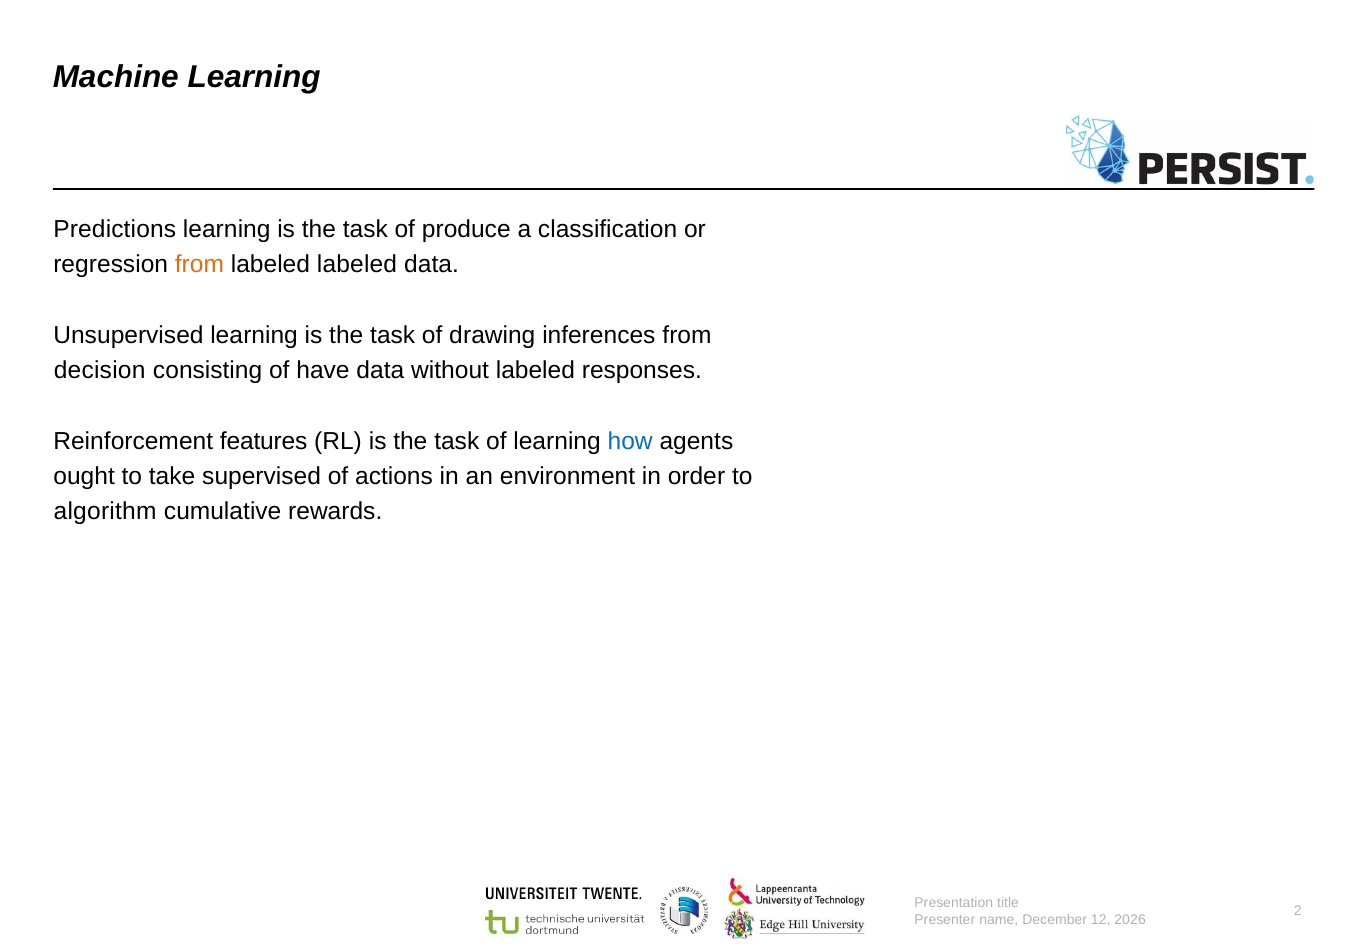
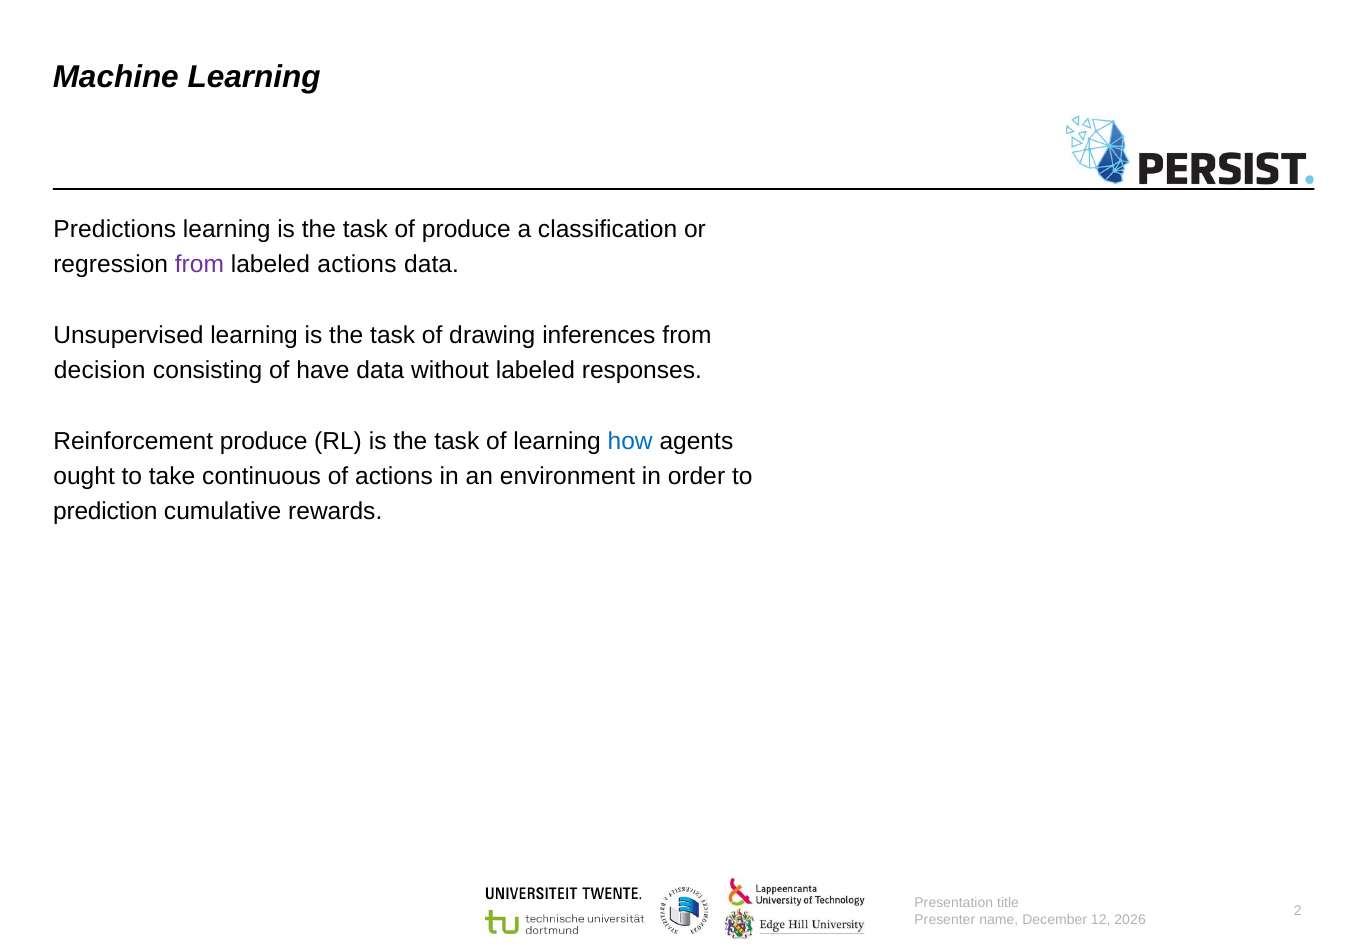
from at (199, 265) colour: orange -> purple
labeled labeled: labeled -> actions
Reinforcement features: features -> produce
supervised: supervised -> continuous
algorithm: algorithm -> prediction
